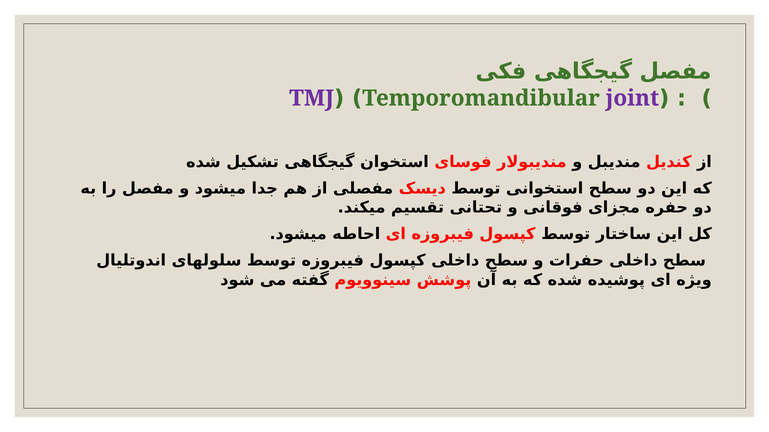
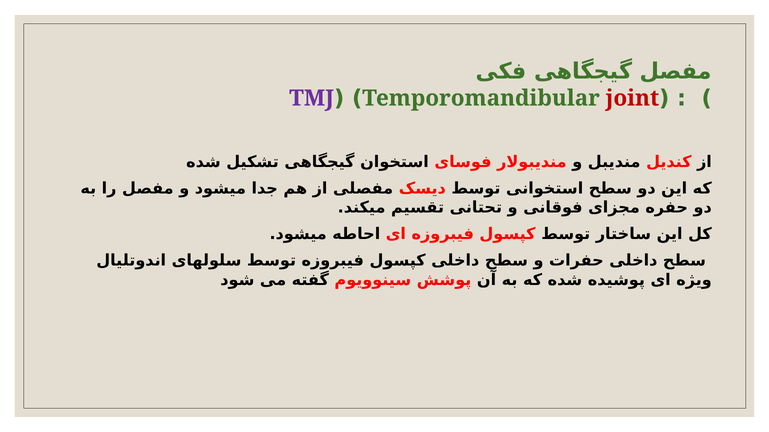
joint colour: purple -> red
